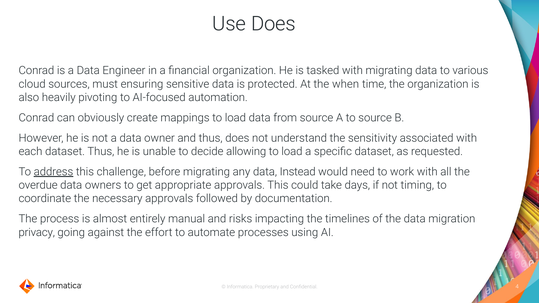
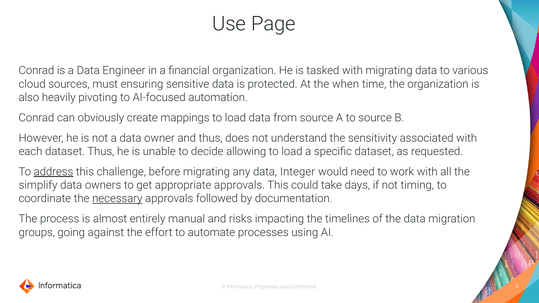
Use Does: Does -> Page
Instead: Instead -> Integer
overdue: overdue -> simplify
necessary underline: none -> present
privacy: privacy -> groups
